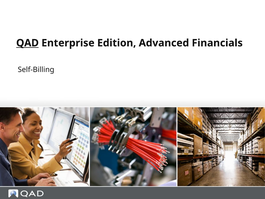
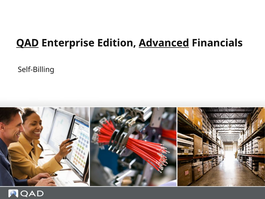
Advanced underline: none -> present
